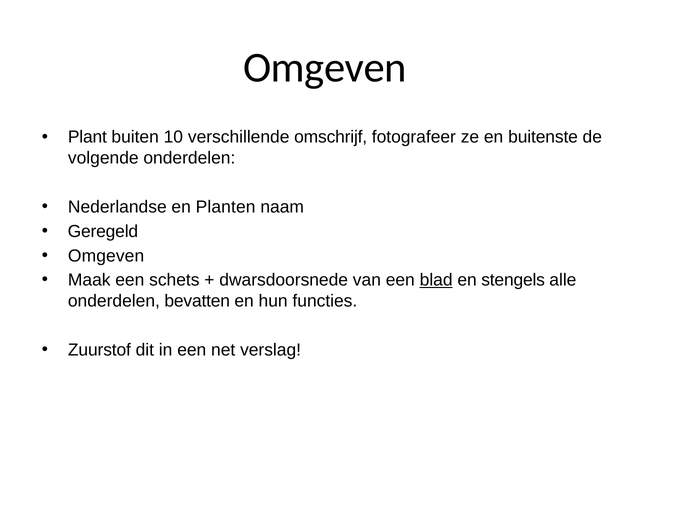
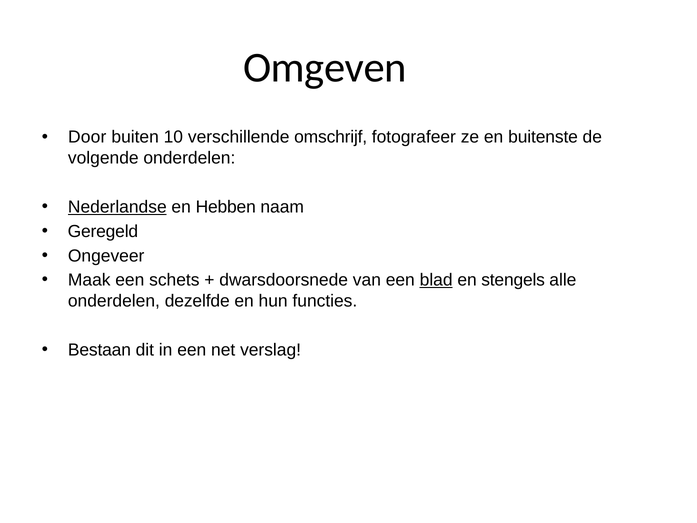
Plant: Plant -> Door
Nederlandse underline: none -> present
Planten: Planten -> Hebben
Omgeven at (106, 256): Omgeven -> Ongeveer
bevatten: bevatten -> dezelfde
Zuurstof: Zuurstof -> Bestaan
